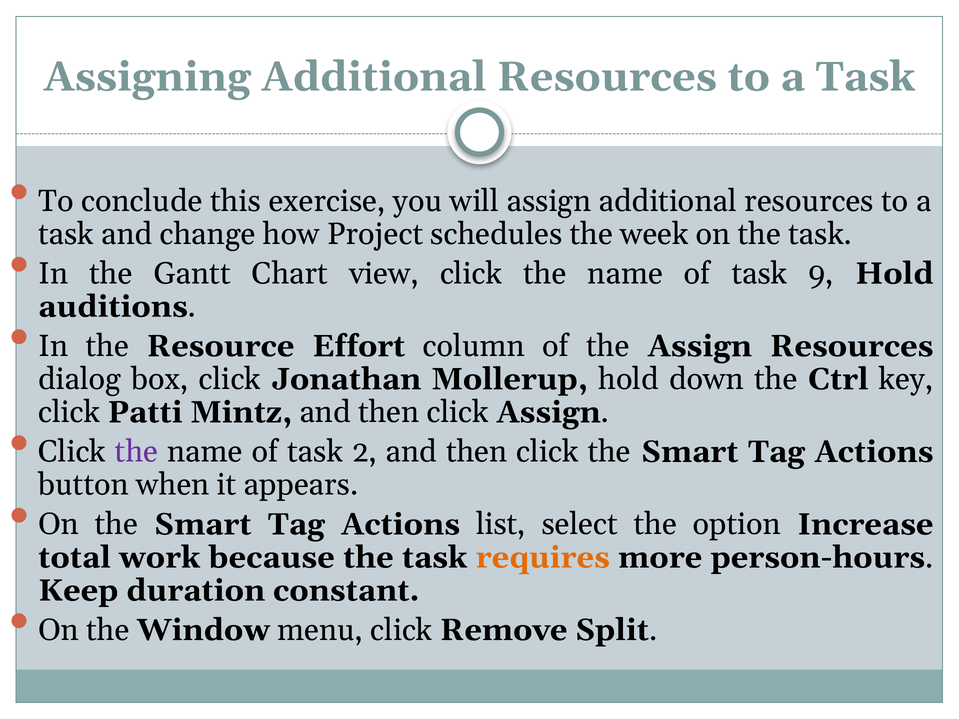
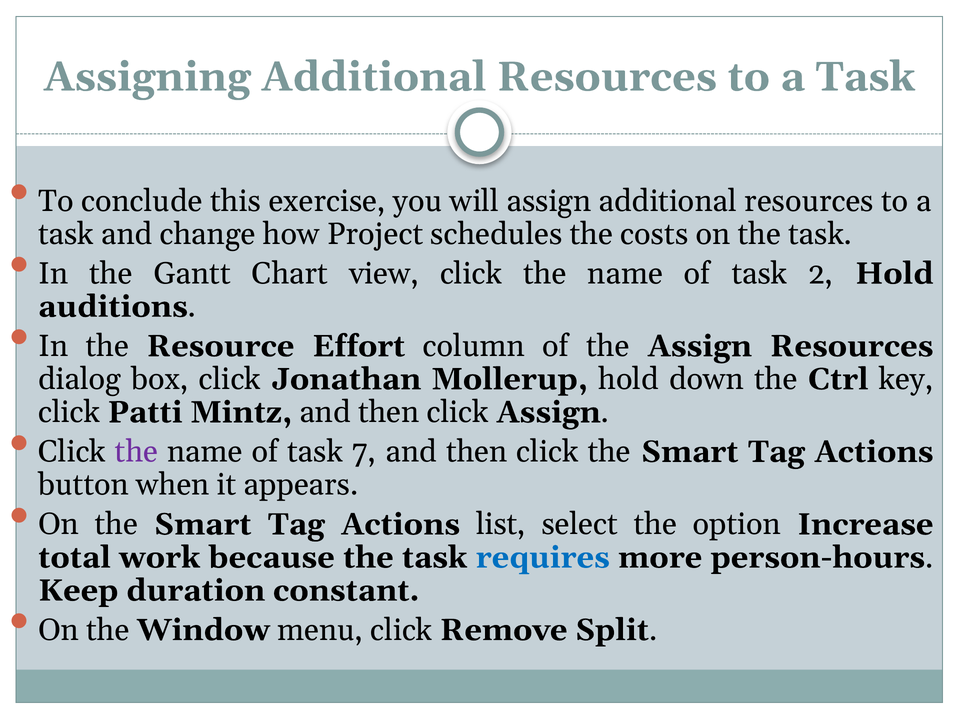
week: week -> costs
9: 9 -> 2
2: 2 -> 7
requires colour: orange -> blue
